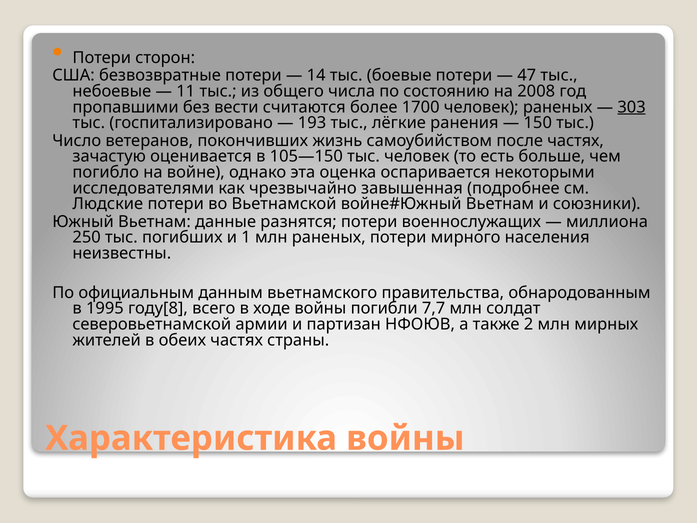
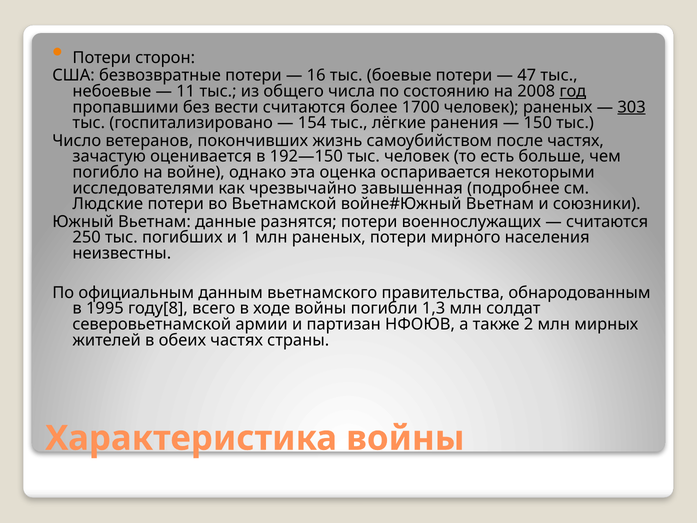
14: 14 -> 16
год underline: none -> present
193: 193 -> 154
105—150: 105—150 -> 192—150
миллиона at (607, 222): миллиона -> считаются
7,7: 7,7 -> 1,3
